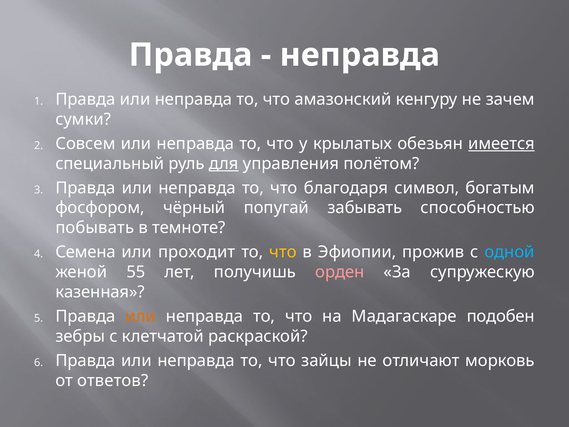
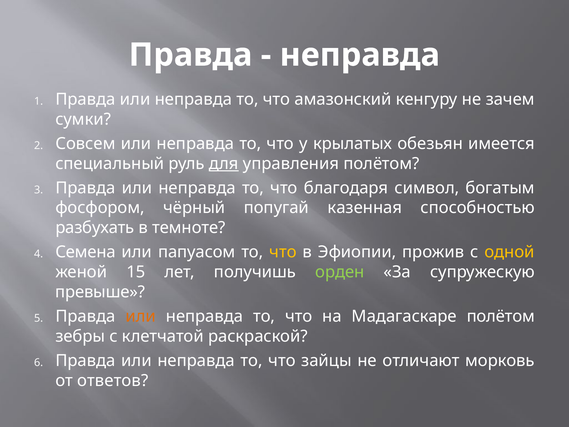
имеется underline: present -> none
забывать: забывать -> казенная
побывать: побывать -> разбухать
проходит: проходит -> папуасом
одной colour: light blue -> yellow
55: 55 -> 15
орден colour: pink -> light green
казенная: казенная -> превыше
Мадагаскаре подобен: подобен -> полётом
